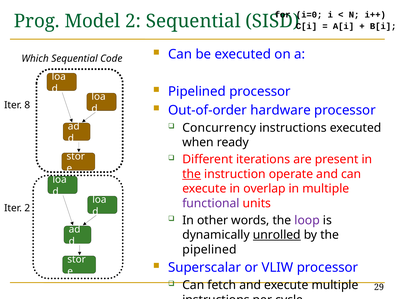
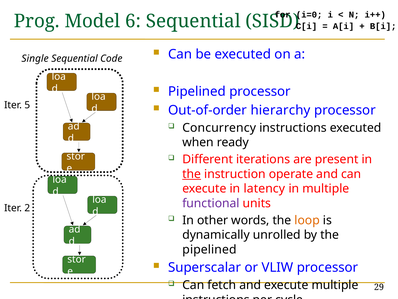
Model 2: 2 -> 6
Which: Which -> Single
8: 8 -> 5
hardware: hardware -> hierarchy
overlap: overlap -> latency
loop colour: purple -> orange
unrolled underline: present -> none
